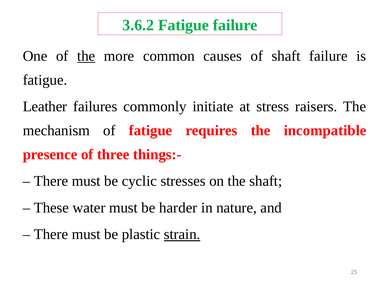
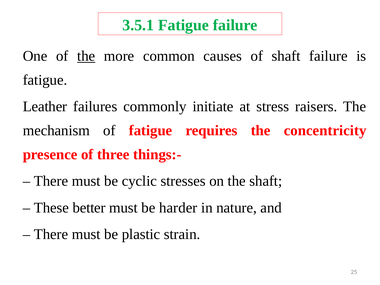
3.6.2: 3.6.2 -> 3.5.1
incompatible: incompatible -> concentricity
water: water -> better
strain underline: present -> none
